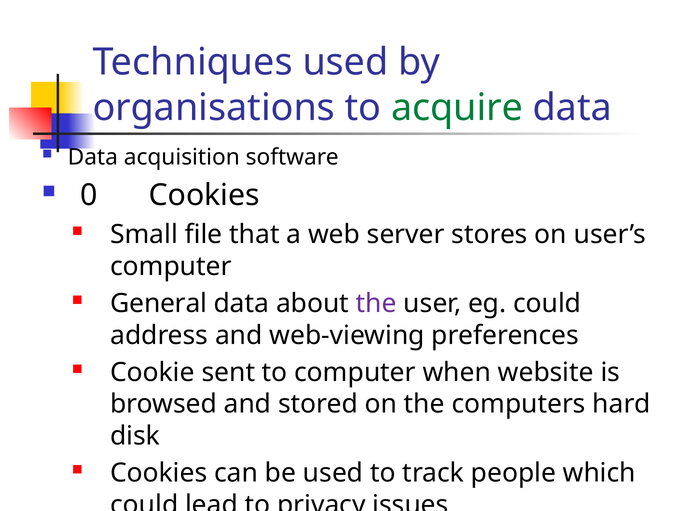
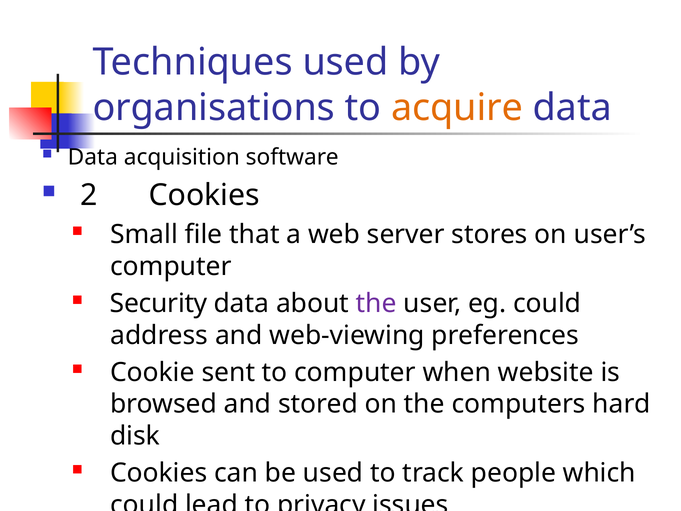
acquire colour: green -> orange
0: 0 -> 2
General: General -> Security
